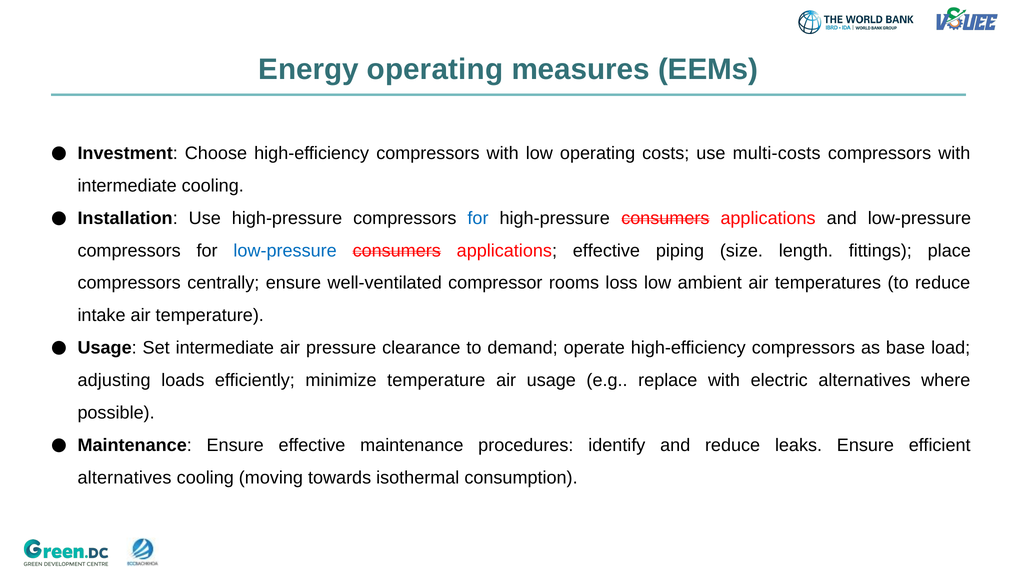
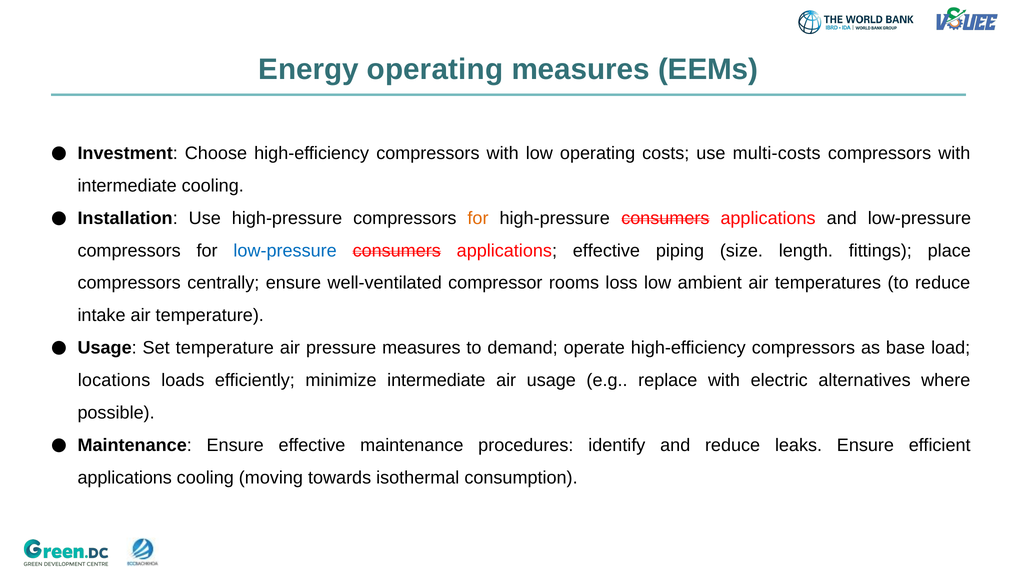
for at (478, 218) colour: blue -> orange
Set intermediate: intermediate -> temperature
pressure clearance: clearance -> measures
adjusting: adjusting -> locations
minimize temperature: temperature -> intermediate
alternatives at (125, 478): alternatives -> applications
